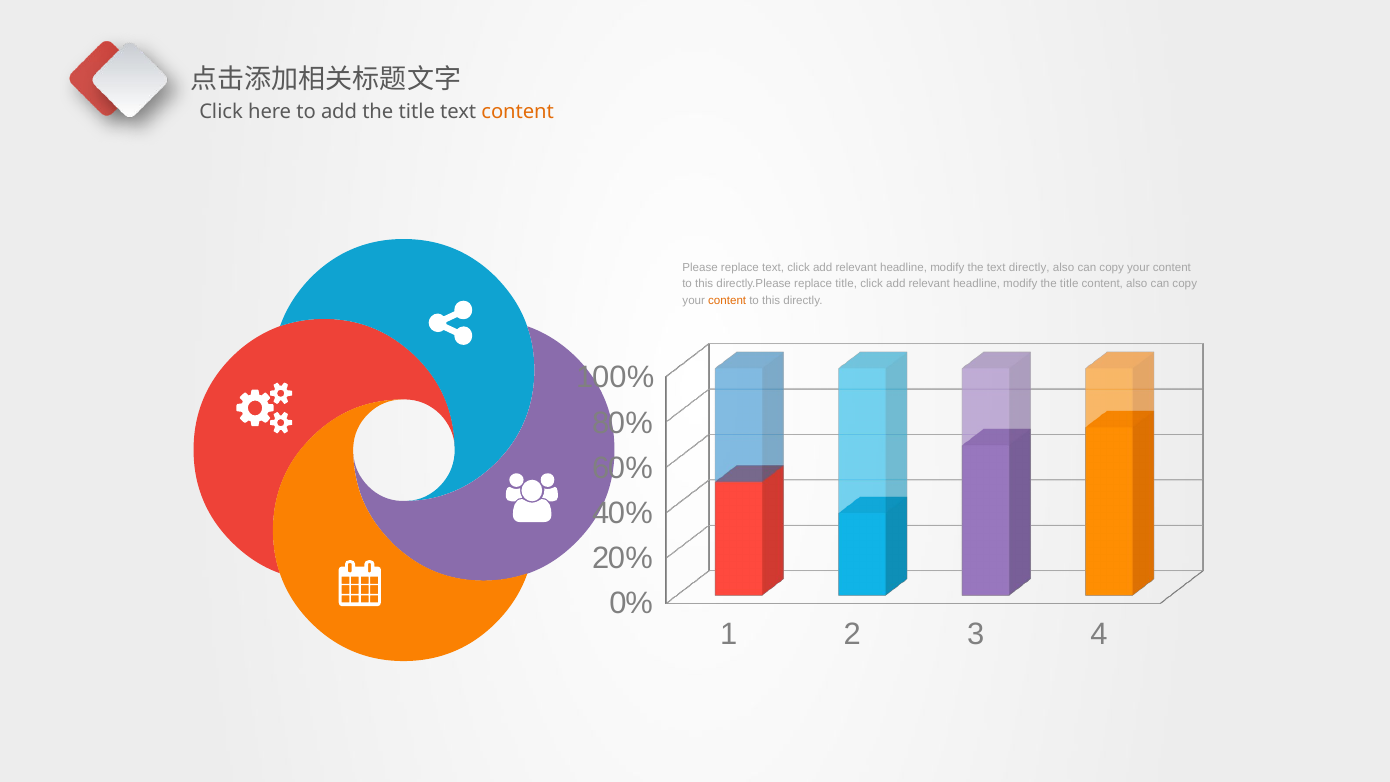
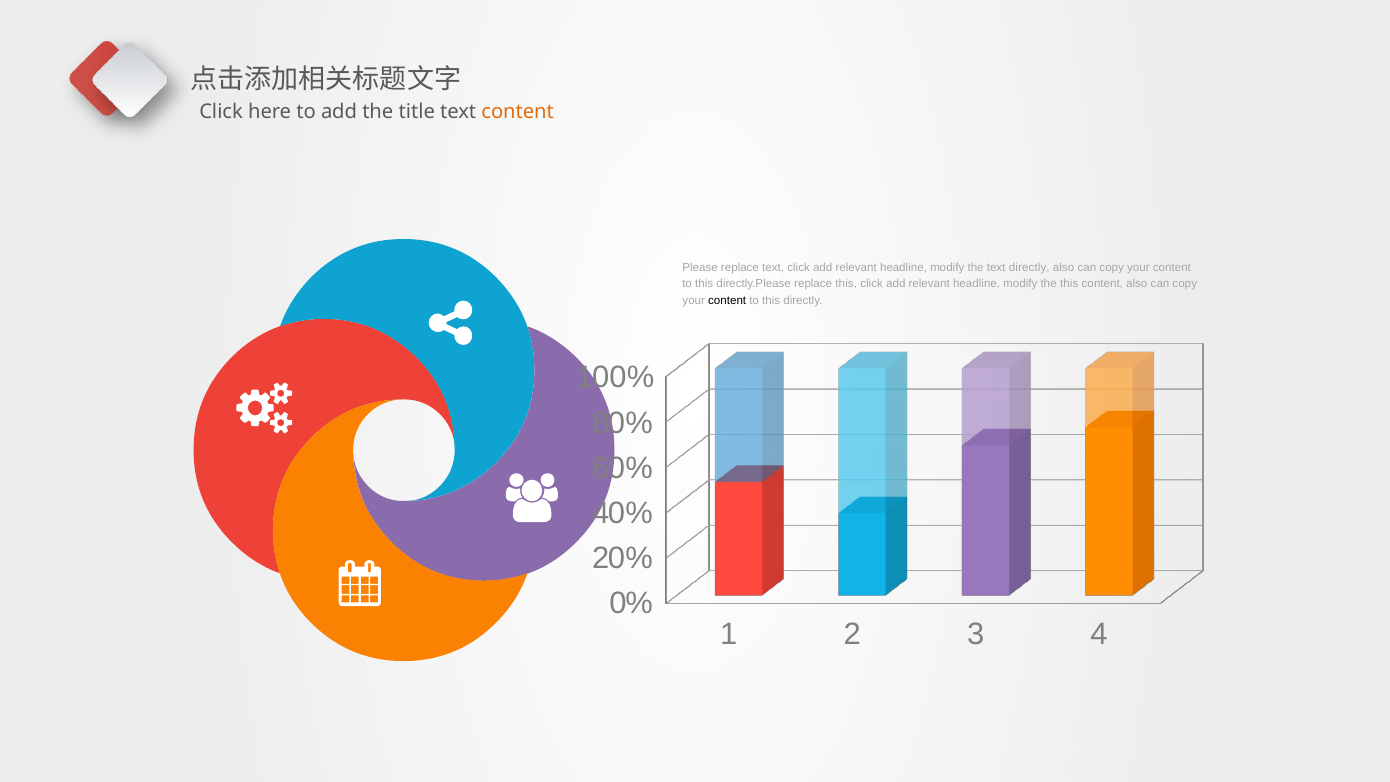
replace title: title -> this
modify the title: title -> this
content at (727, 301) colour: orange -> black
